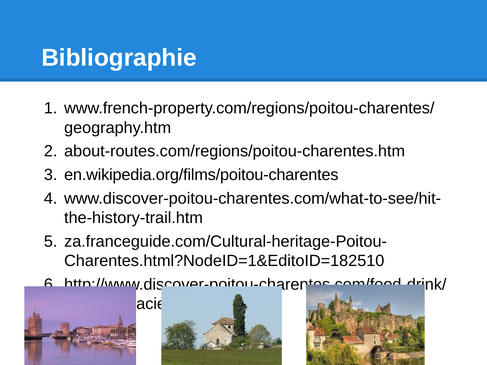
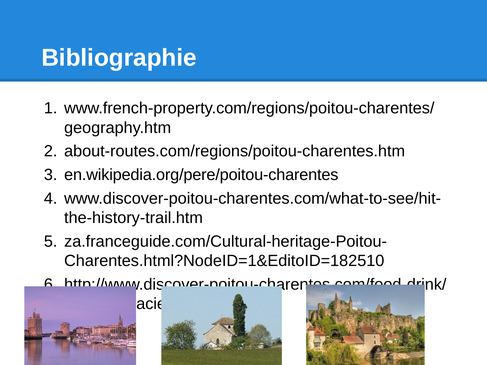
en.wikipedia.org/films/poitou-charentes: en.wikipedia.org/films/poitou-charentes -> en.wikipedia.org/pere/poitou-charentes
